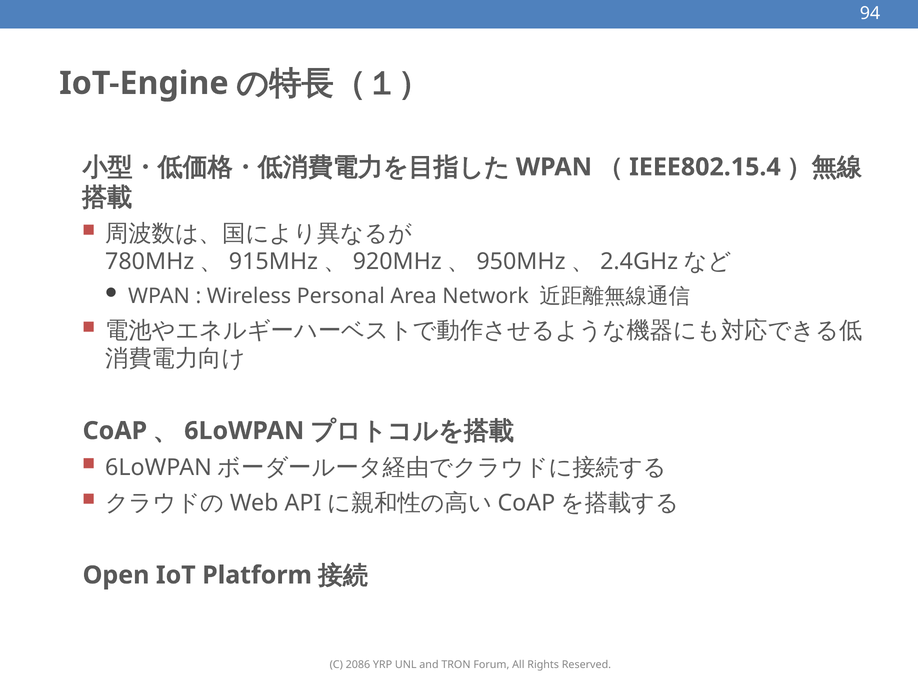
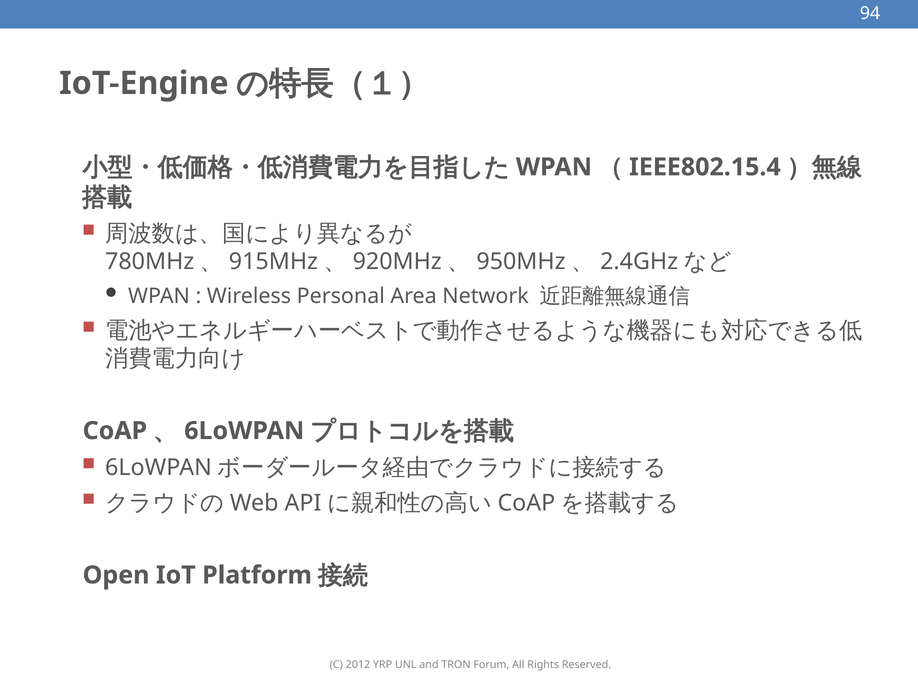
2086: 2086 -> 2012
